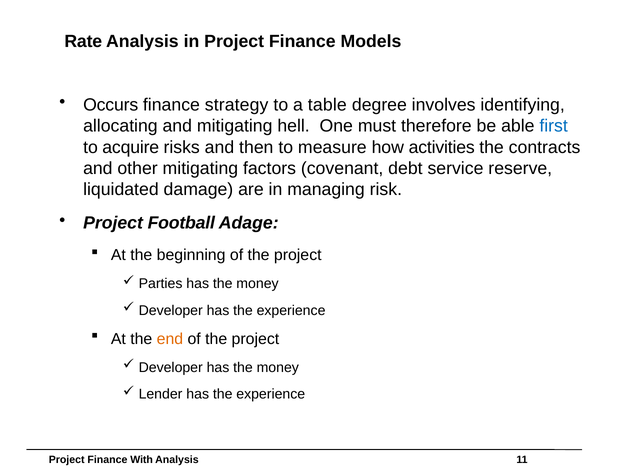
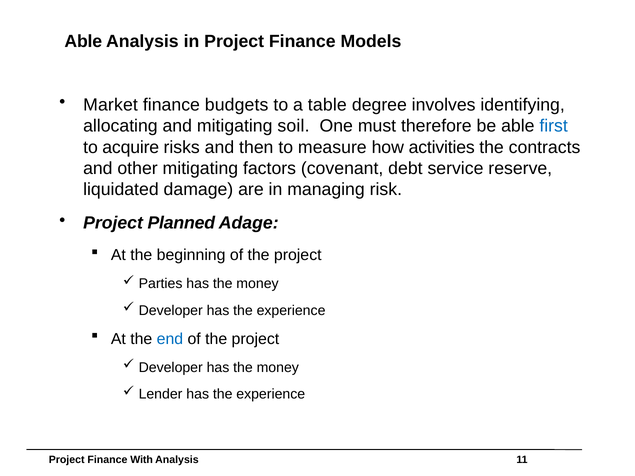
Rate at (83, 41): Rate -> Able
Occurs: Occurs -> Market
strategy: strategy -> budgets
hell: hell -> soil
Football: Football -> Planned
end colour: orange -> blue
